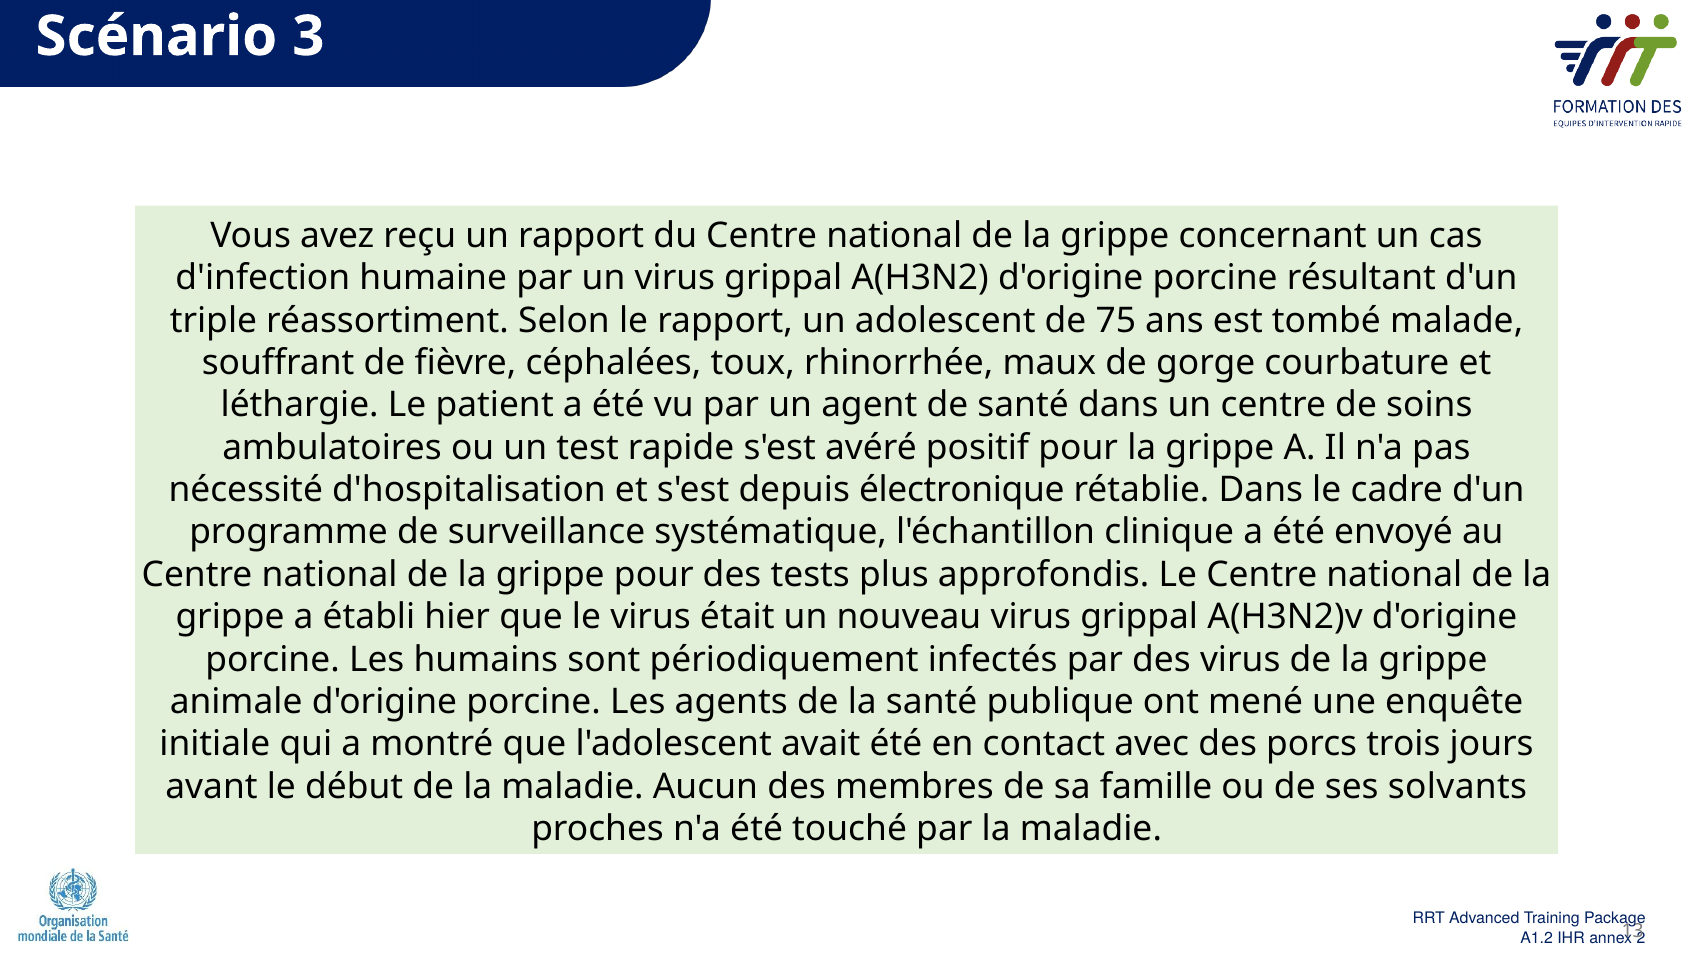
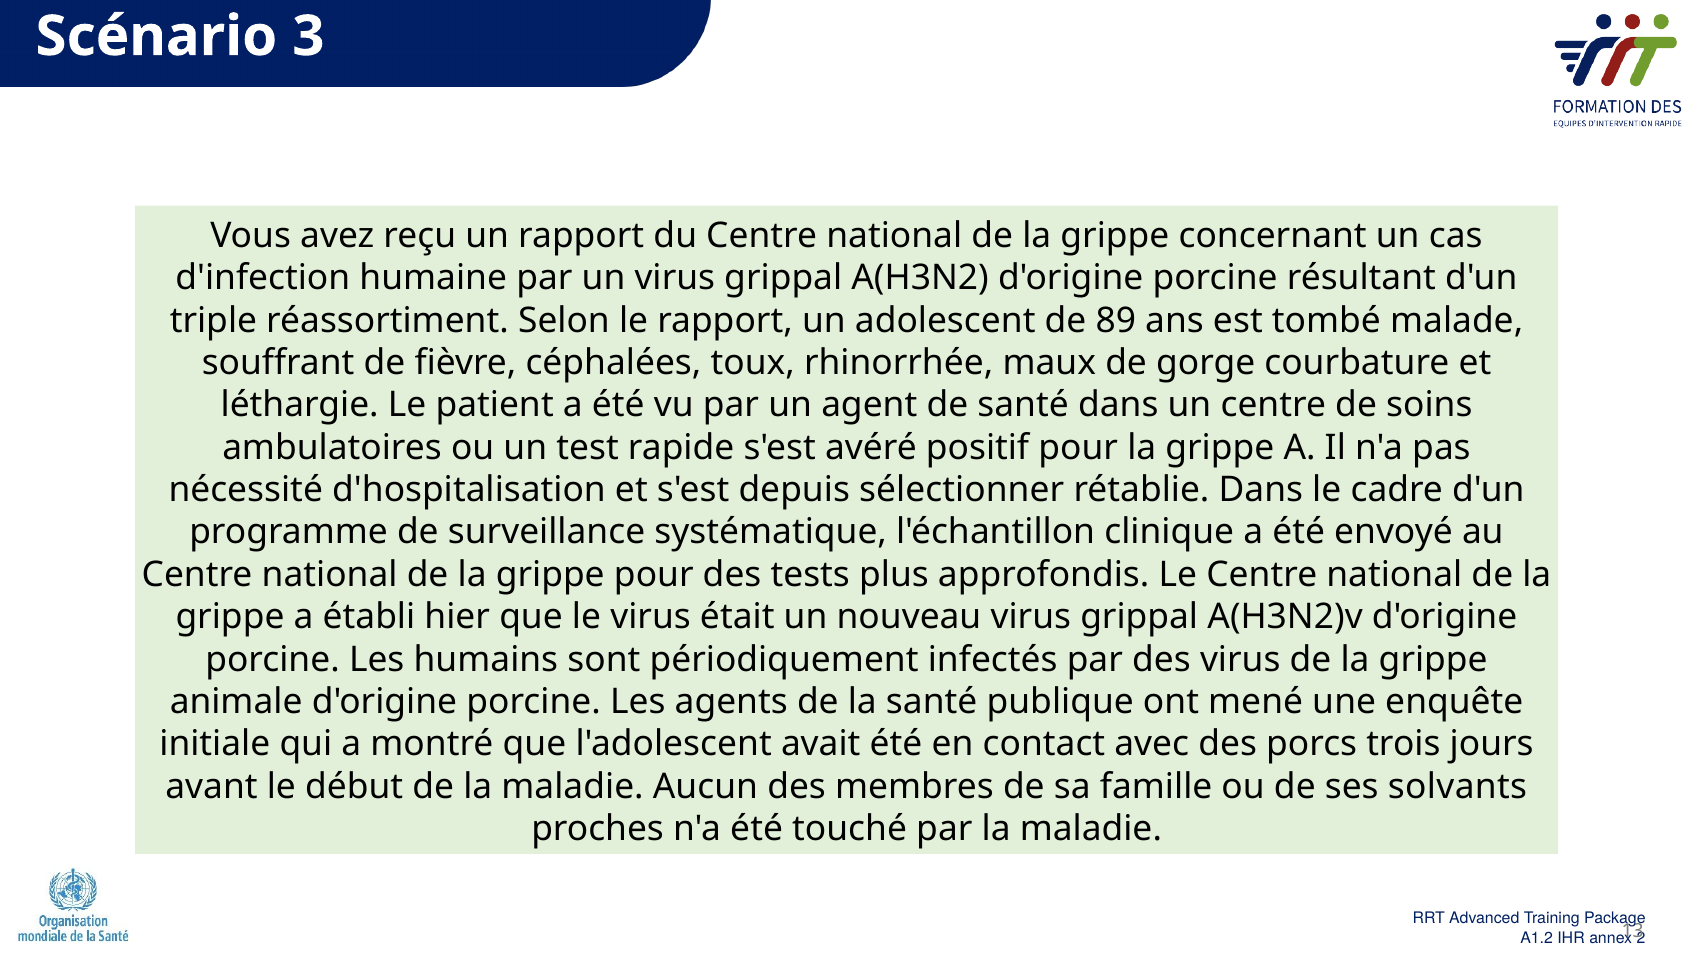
75: 75 -> 89
électronique: électronique -> sélectionner
